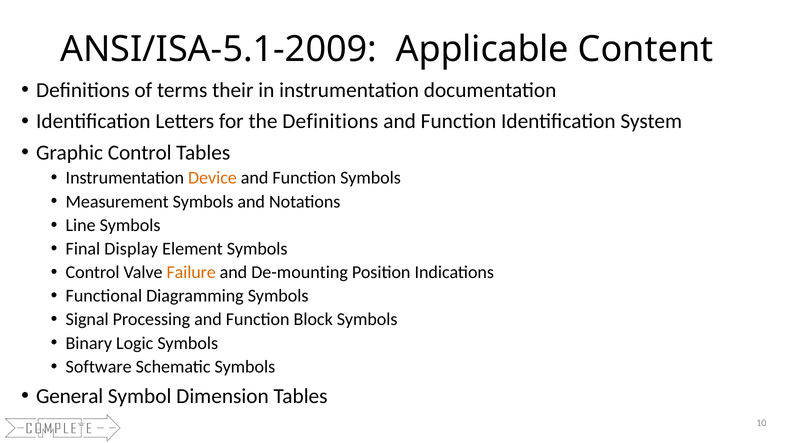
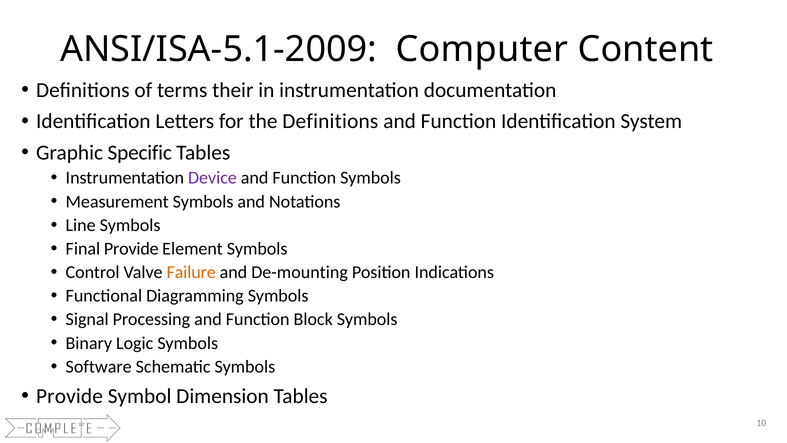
Applicable: Applicable -> Computer
Graphic Control: Control -> Specific
Device colour: orange -> purple
Final Display: Display -> Provide
General at (70, 396): General -> Provide
